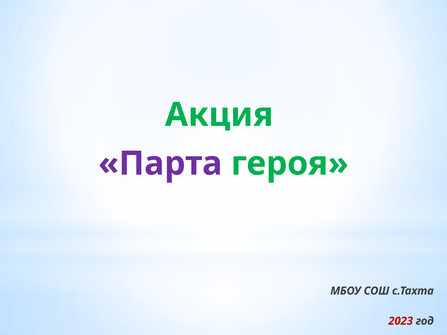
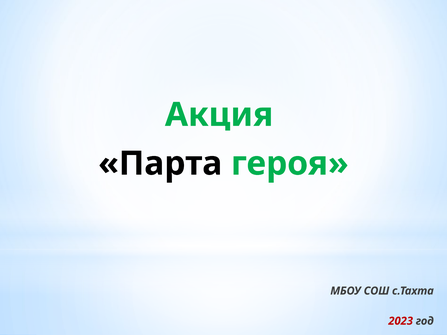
Парта colour: purple -> black
